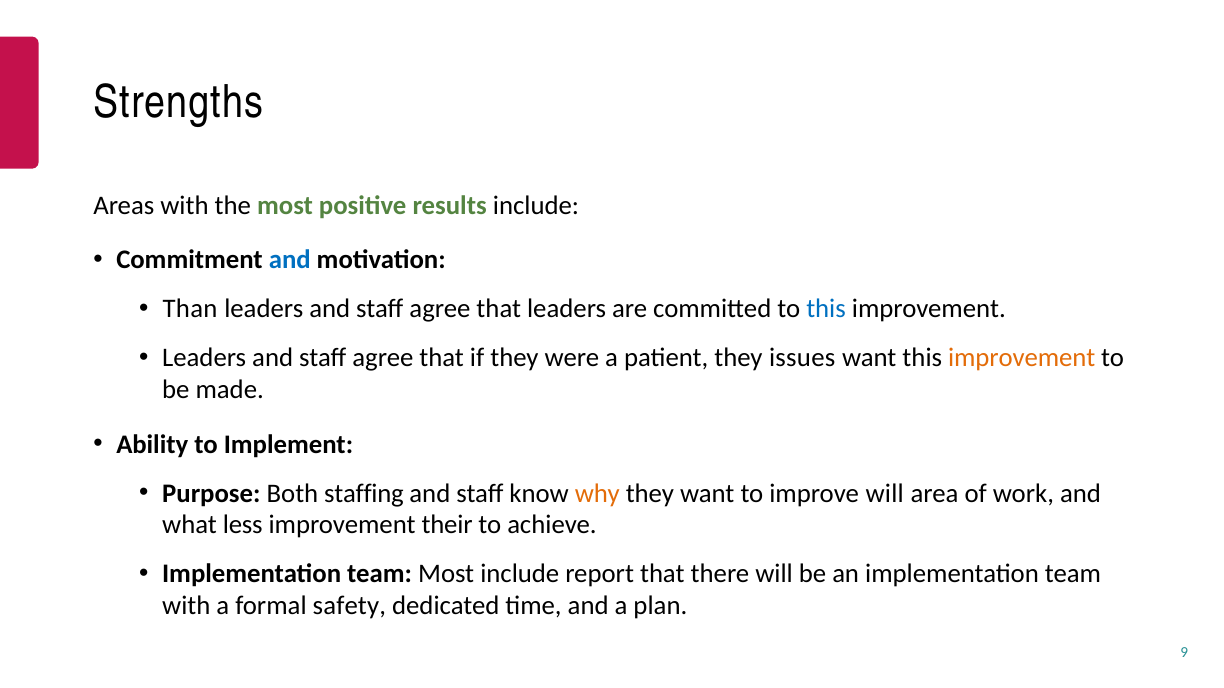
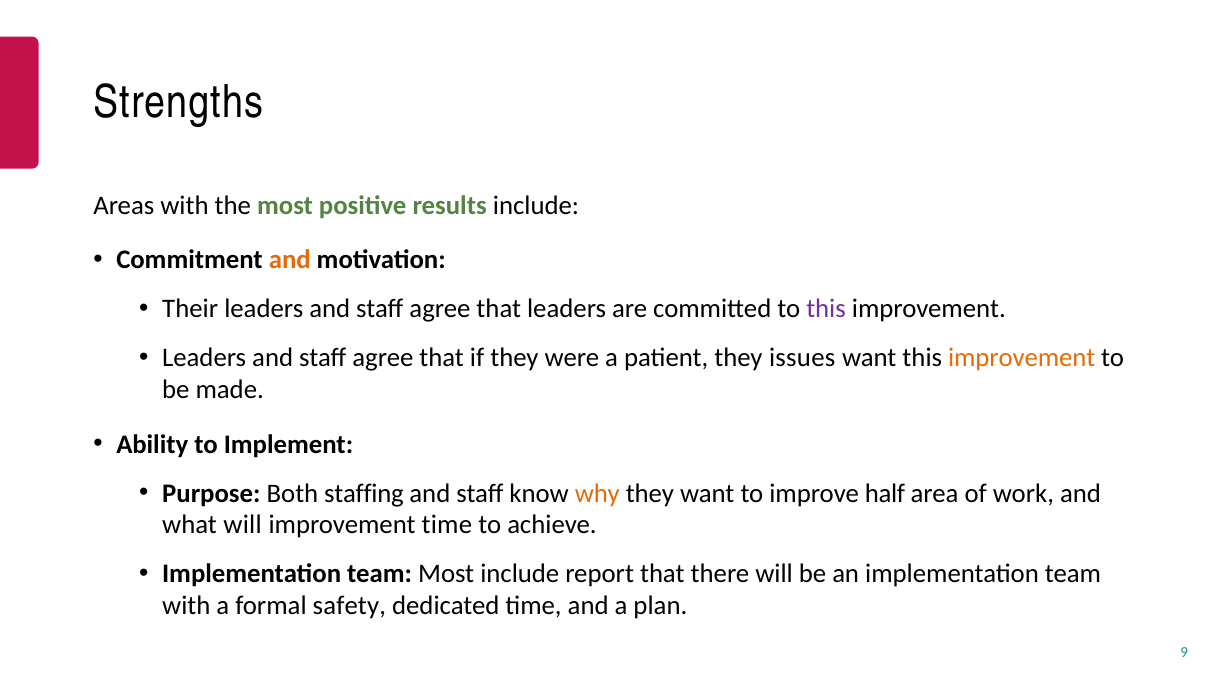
and at (290, 260) colour: blue -> orange
Than: Than -> Their
this at (826, 309) colour: blue -> purple
improve will: will -> half
what less: less -> will
improvement their: their -> time
